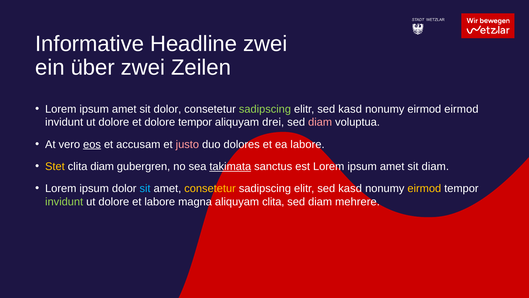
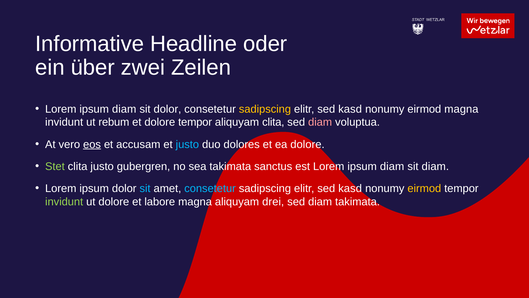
Headline zwei: zwei -> oder
amet at (124, 109): amet -> diam
sadipscing at (265, 109) colour: light green -> yellow
eirmod eirmod: eirmod -> magna
dolore at (114, 122): dolore -> rebum
aliquyam drei: drei -> clita
justo at (187, 144) colour: pink -> light blue
ea labore: labore -> dolore
Stet colour: yellow -> light green
clita diam: diam -> justo
takimata at (230, 166) underline: present -> none
est Lorem ipsum amet: amet -> diam
consetetur at (210, 188) colour: yellow -> light blue
aliquyam clita: clita -> drei
diam mehrere: mehrere -> takimata
